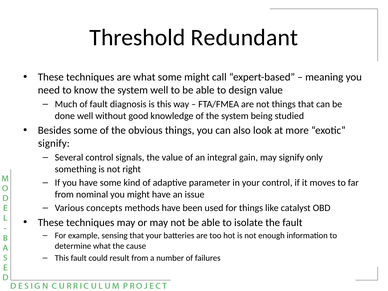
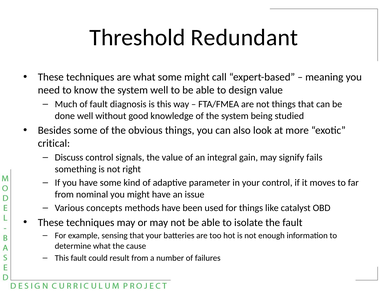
signify at (54, 143): signify -> critical
Several: Several -> Discuss
only: only -> fails
